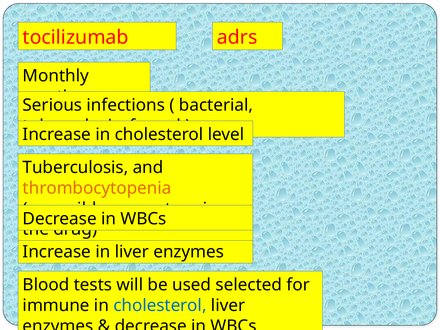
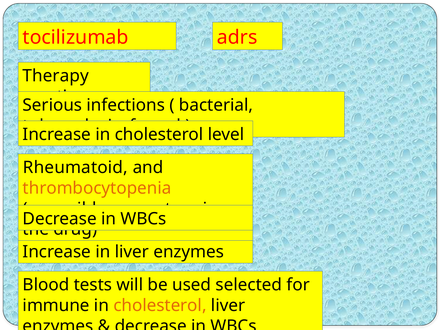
Monthly: Monthly -> Therapy
Tuberculosis at (76, 168): Tuberculosis -> Rheumatoid
cholesterol at (160, 305) colour: blue -> orange
